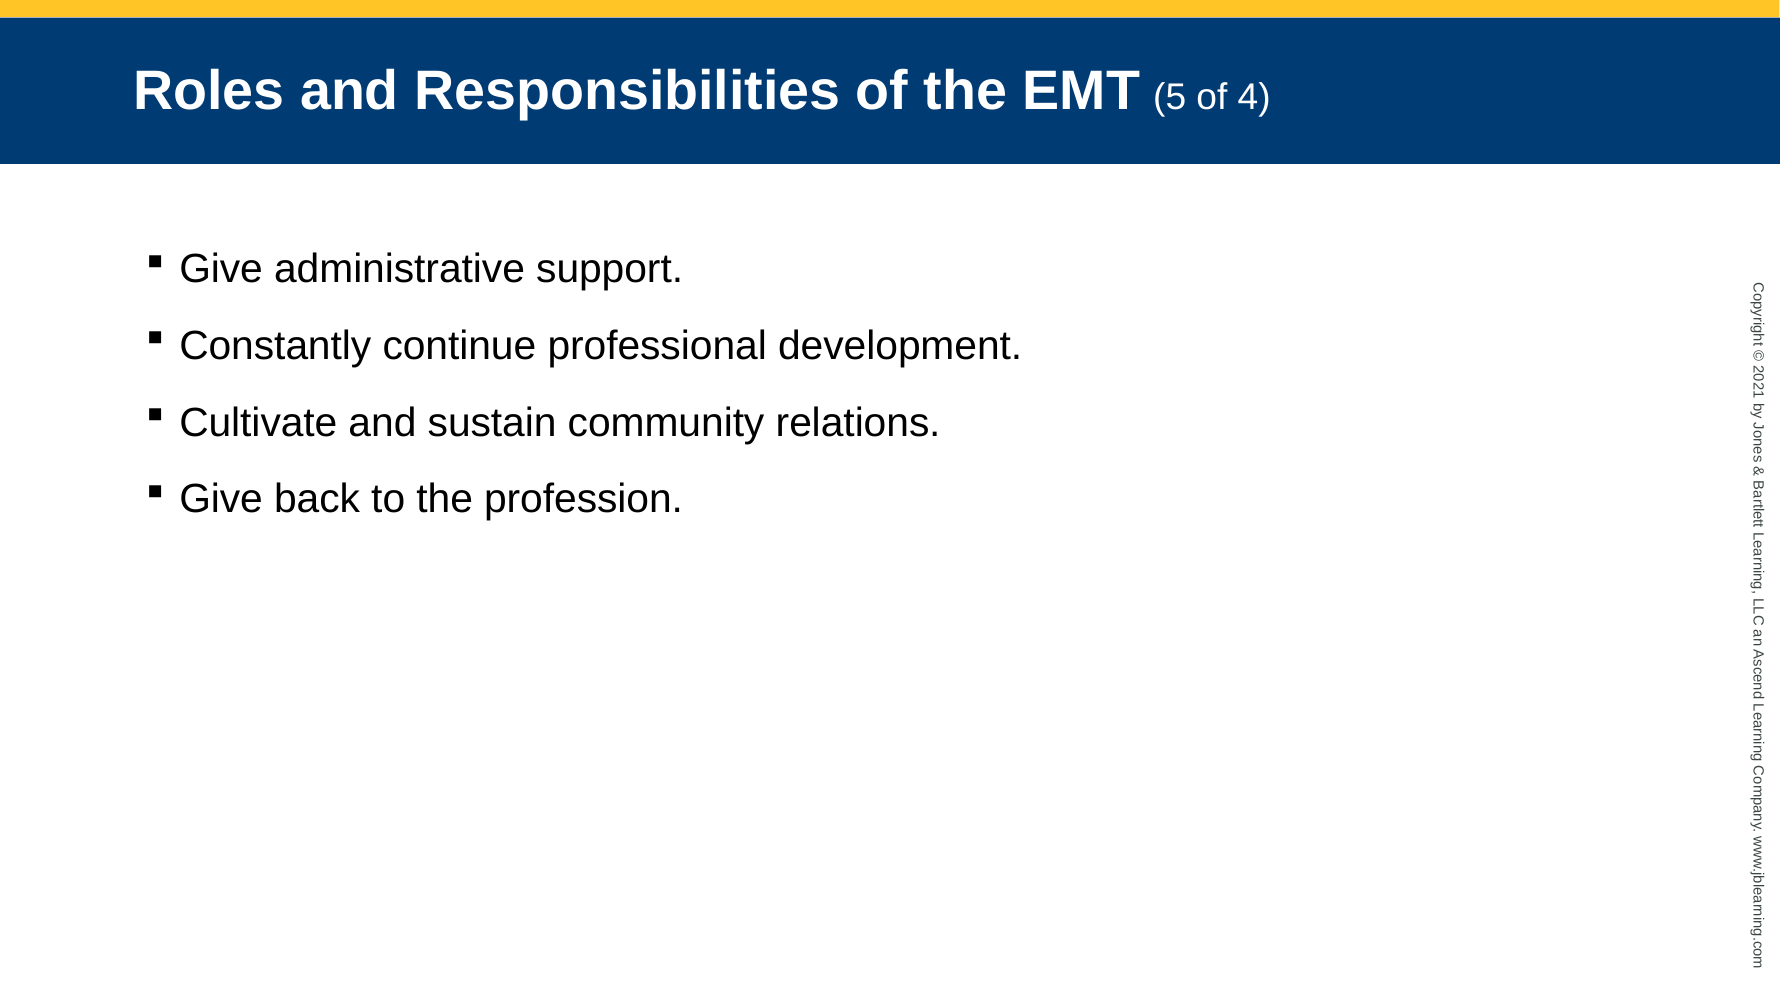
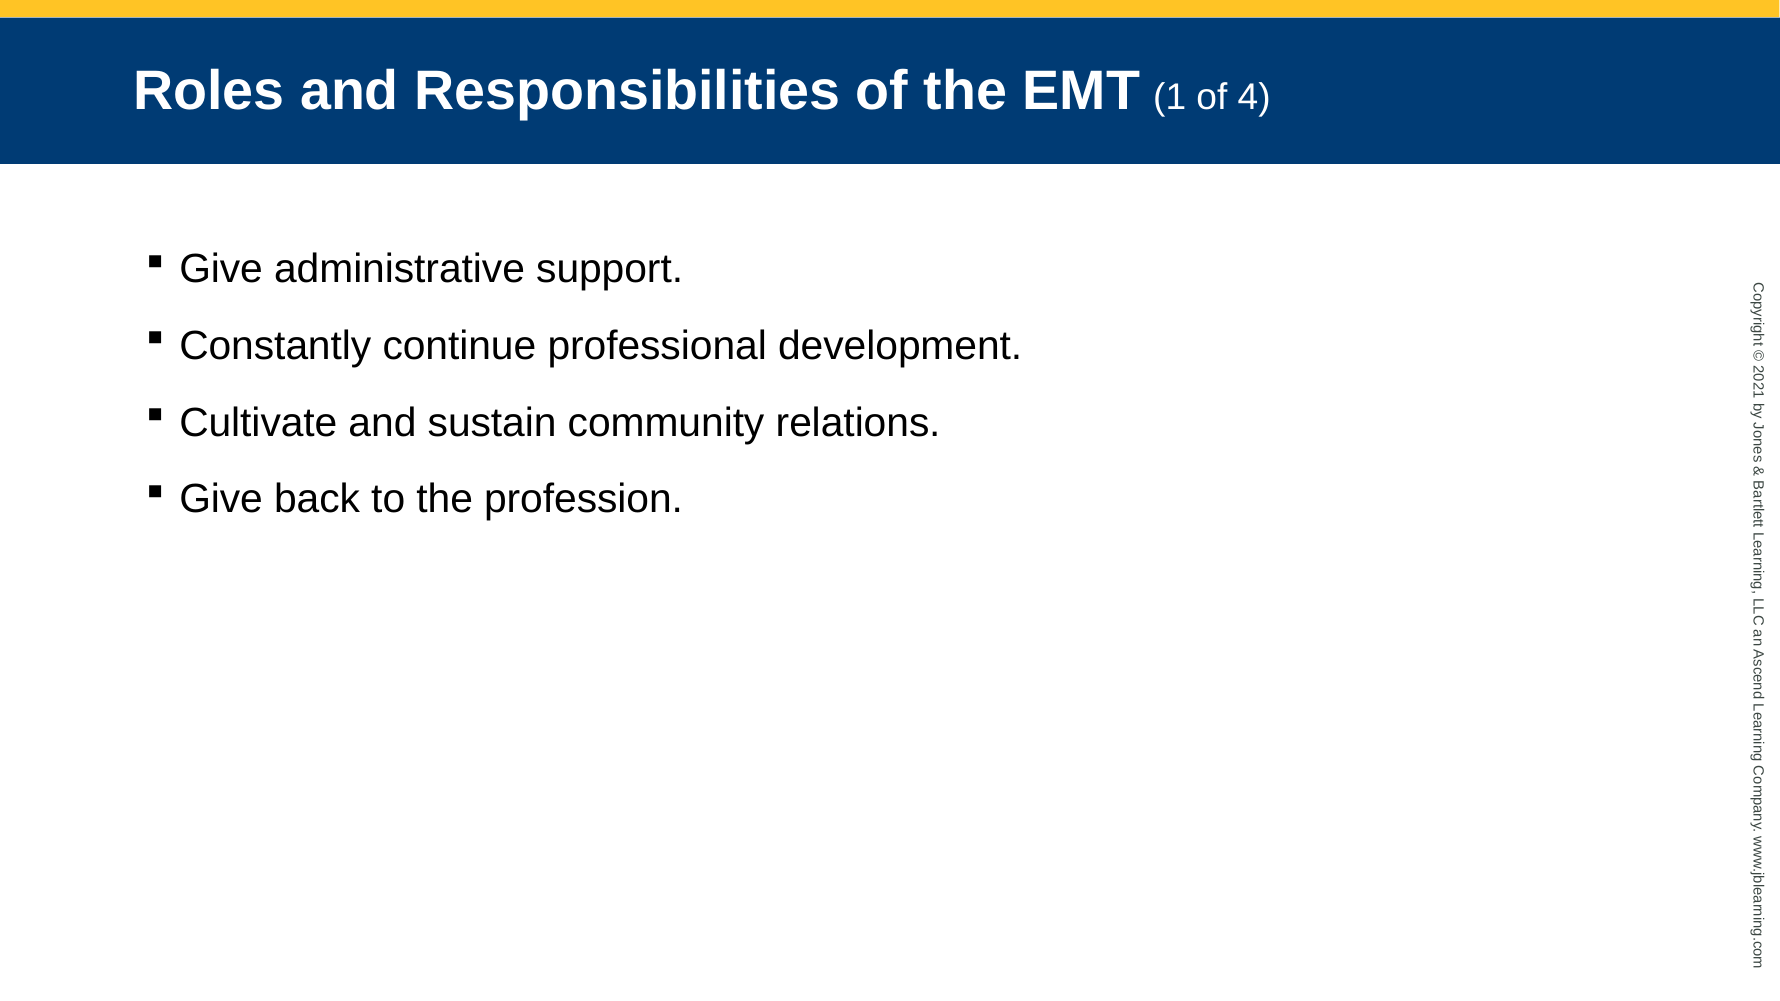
EMT 5: 5 -> 1
